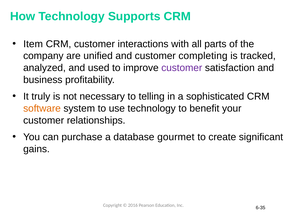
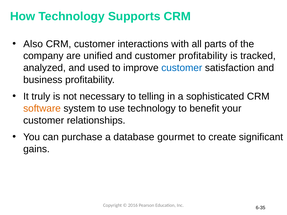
Item: Item -> Also
customer completing: completing -> profitability
customer at (182, 68) colour: purple -> blue
